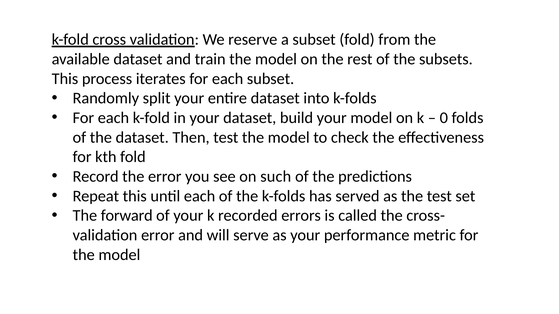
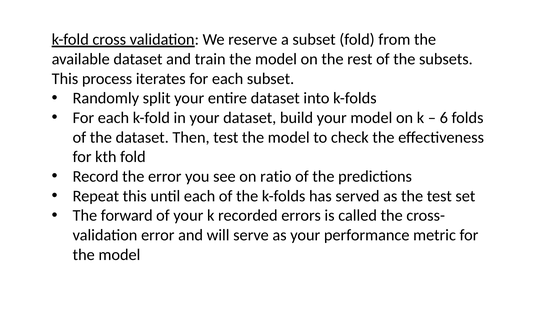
0: 0 -> 6
such: such -> ratio
